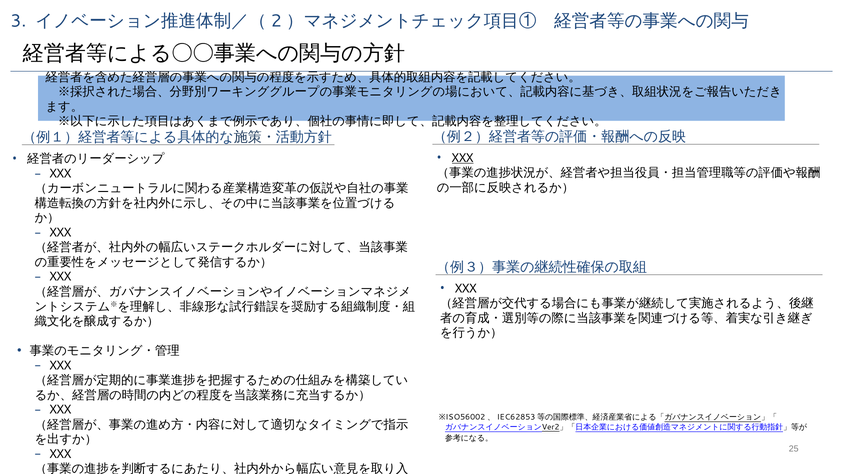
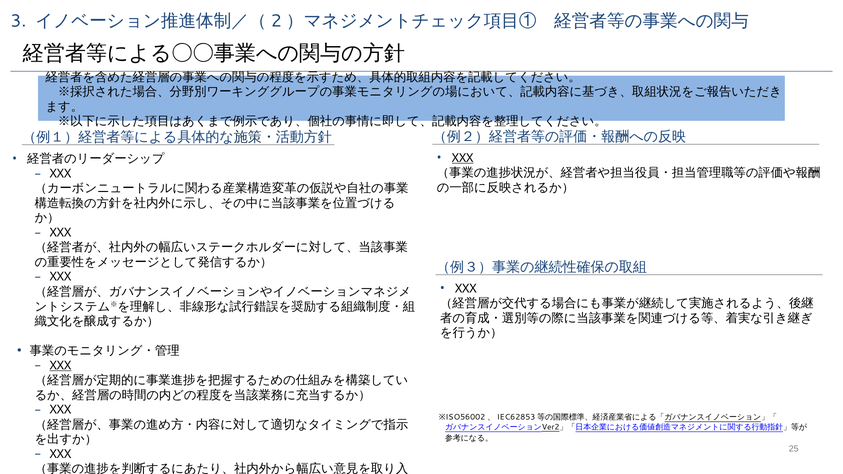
XXX at (60, 366) underline: none -> present
